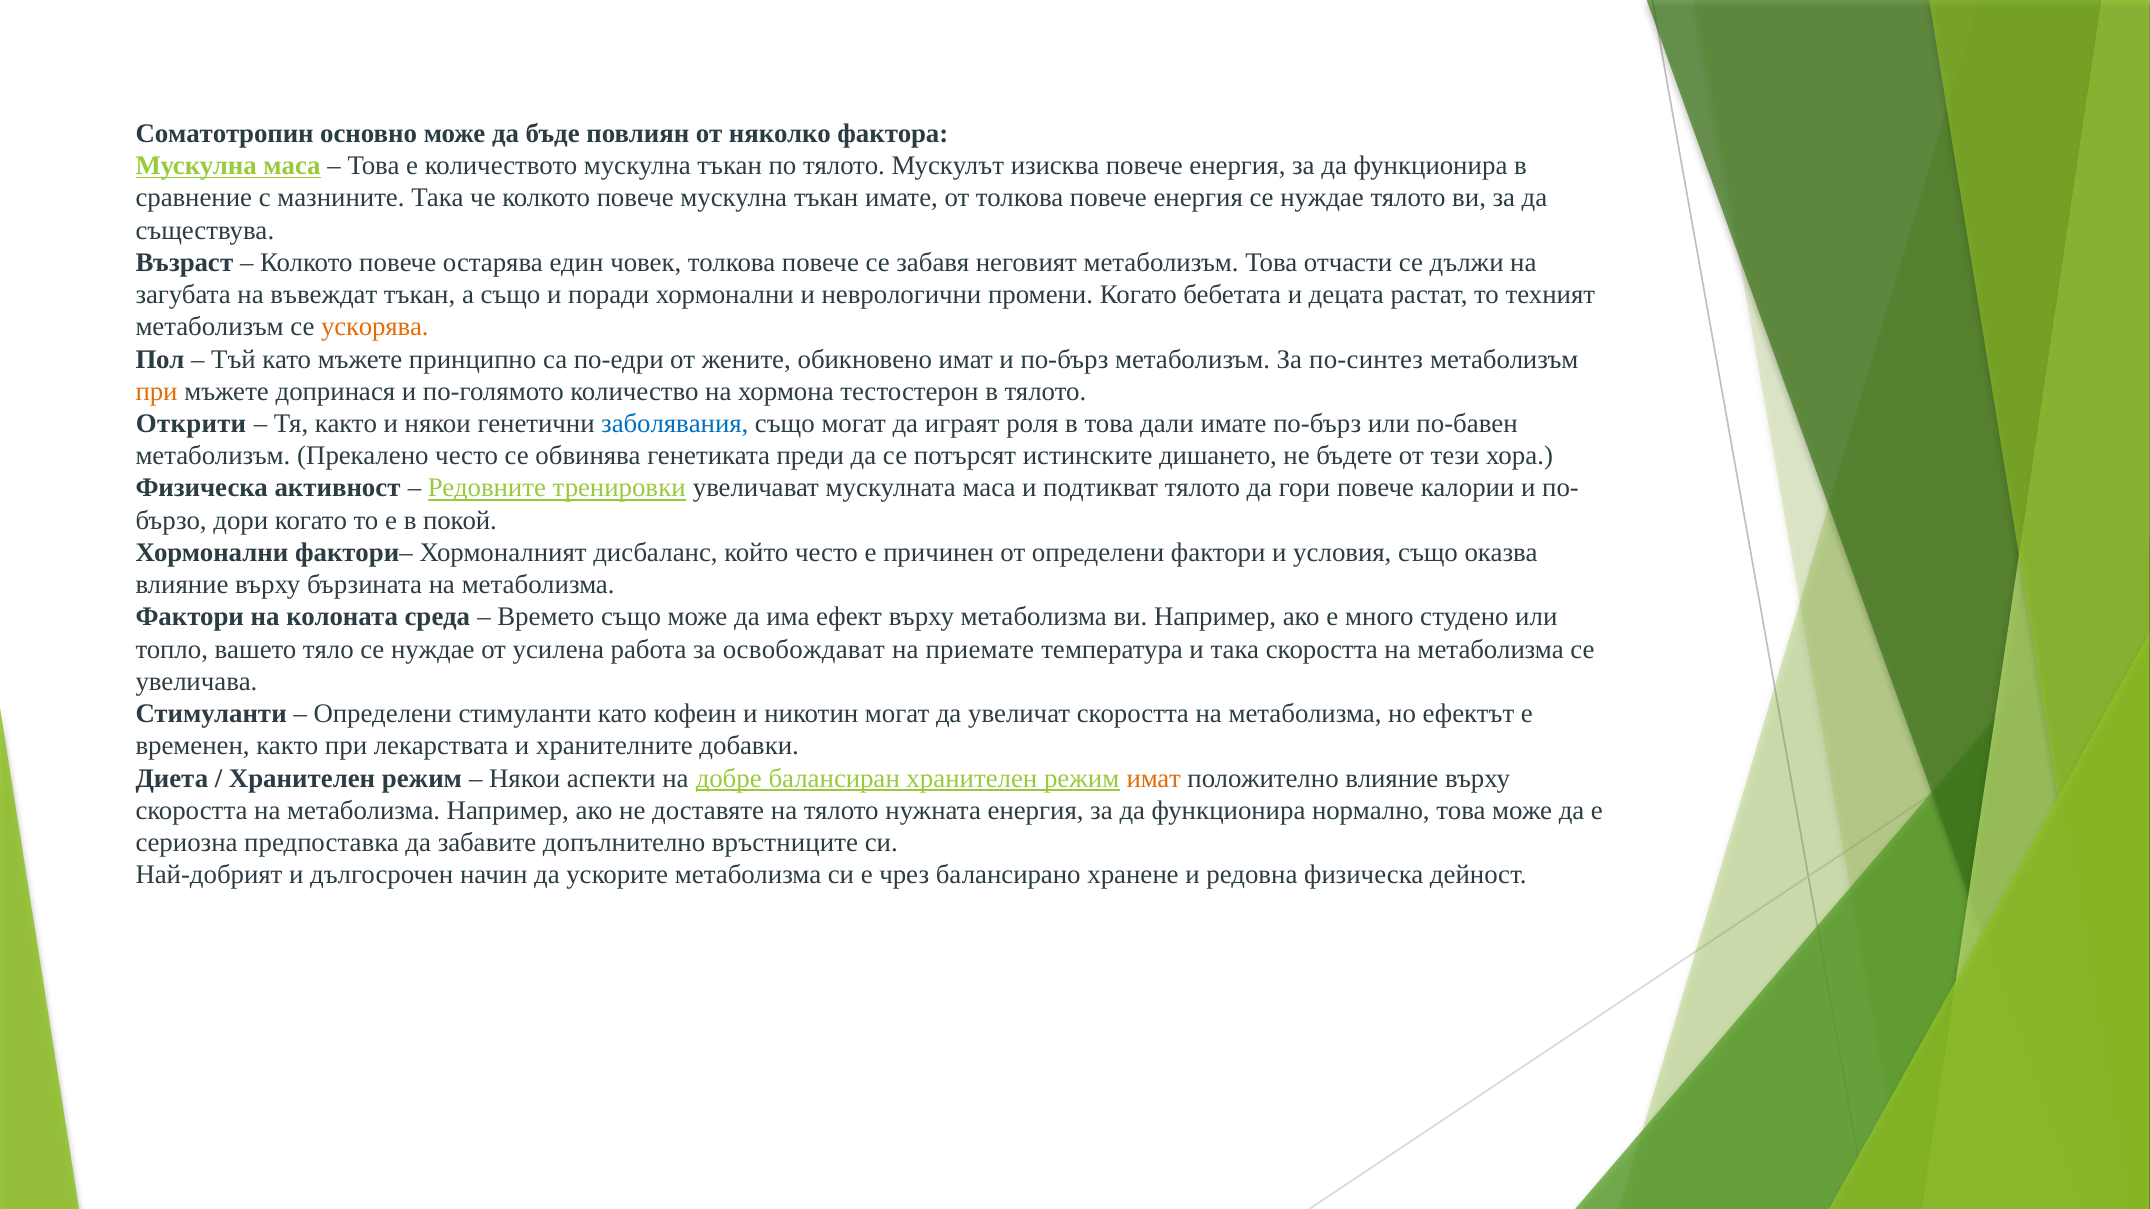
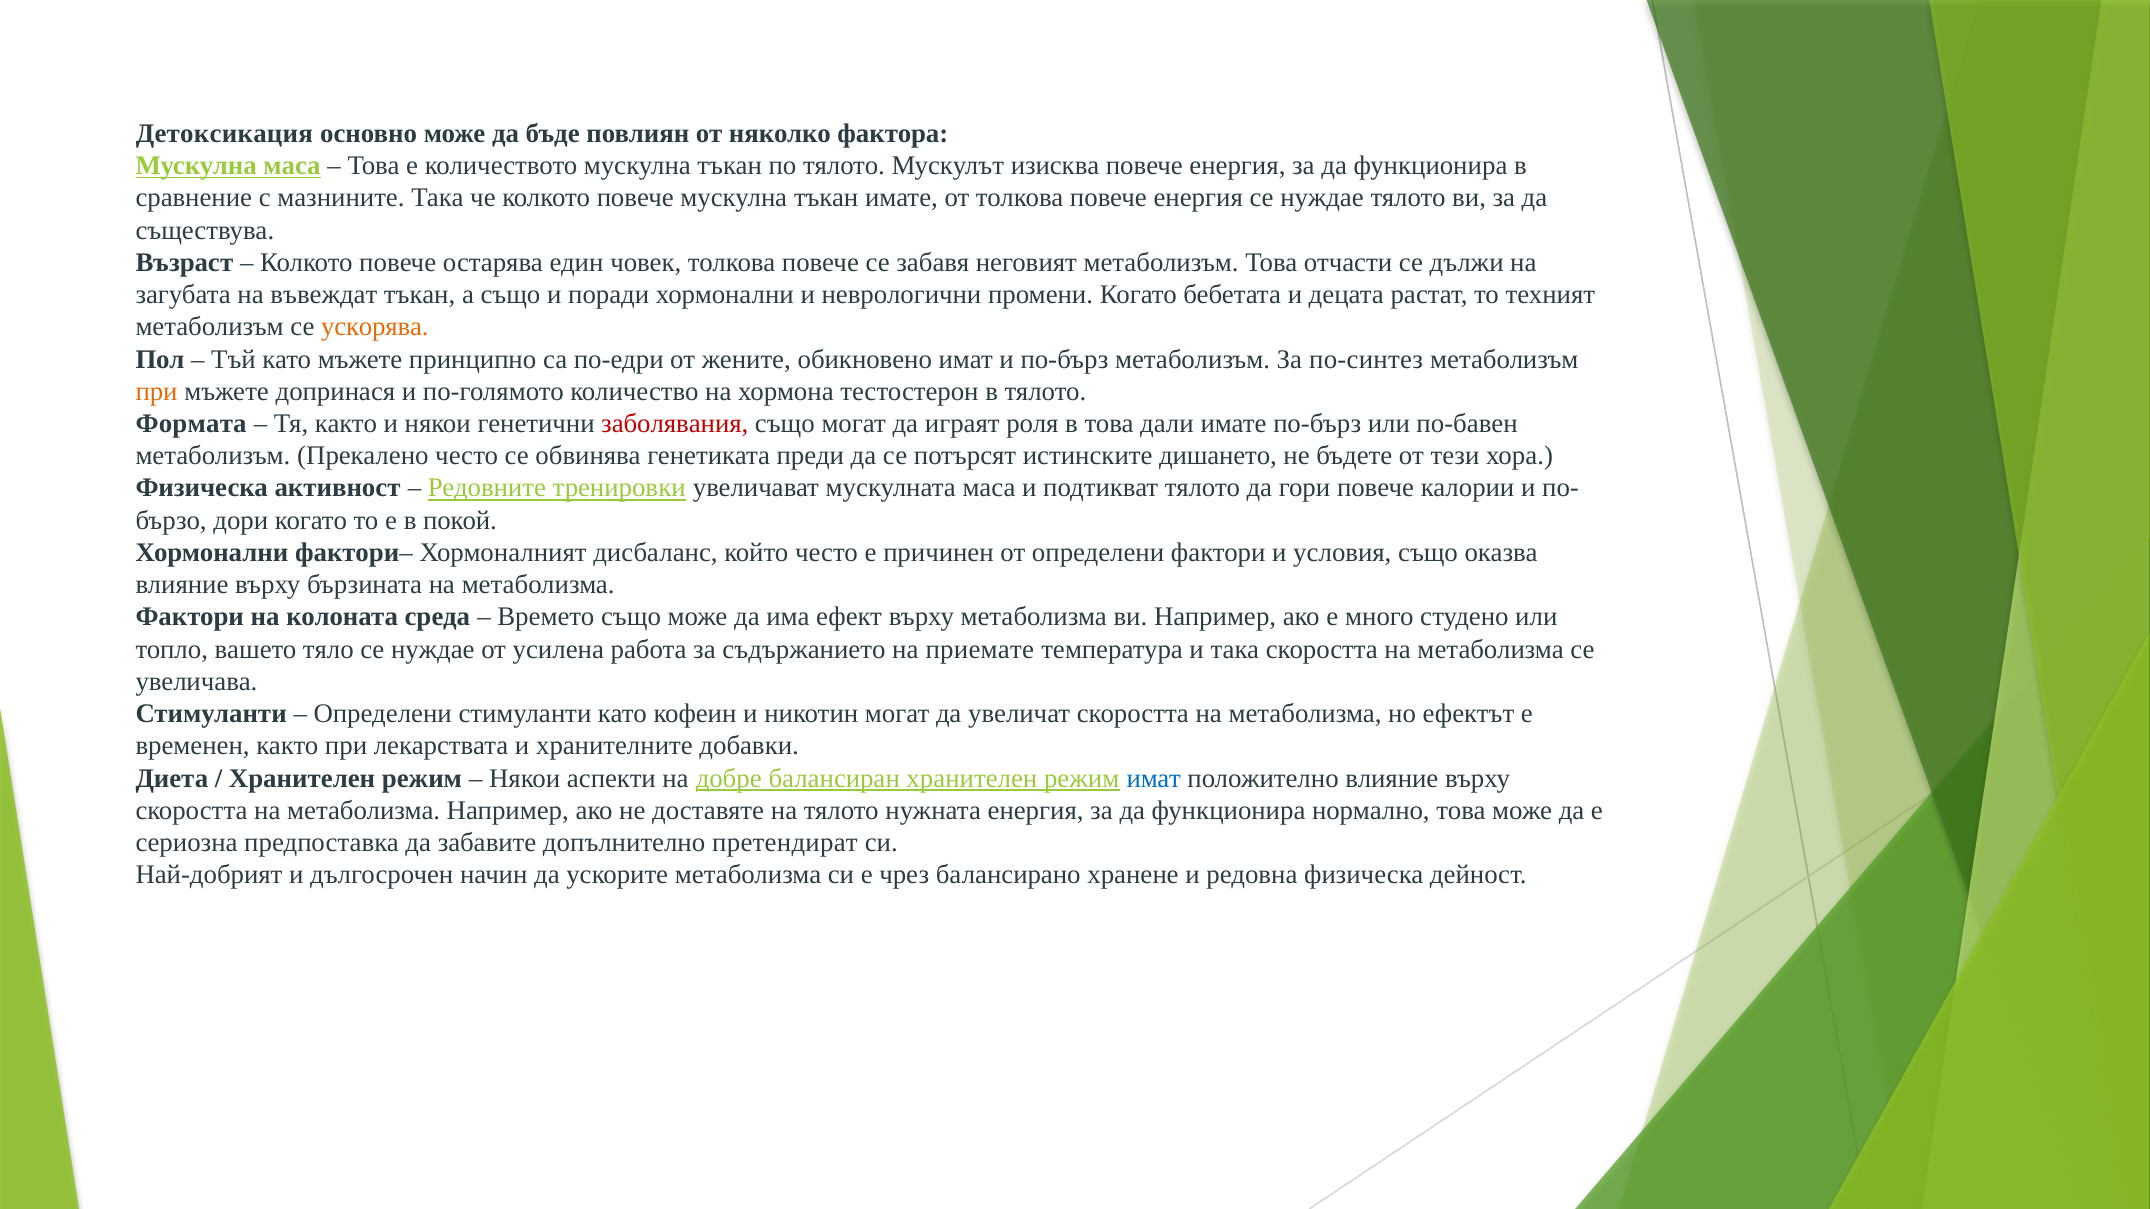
Соматотропин: Соматотропин -> Детоксикация
Открити: Открити -> Формата
заболявания colour: blue -> red
освобождават: освобождават -> съдържанието
имат at (1154, 779) colour: orange -> blue
връстниците: връстниците -> претендират
